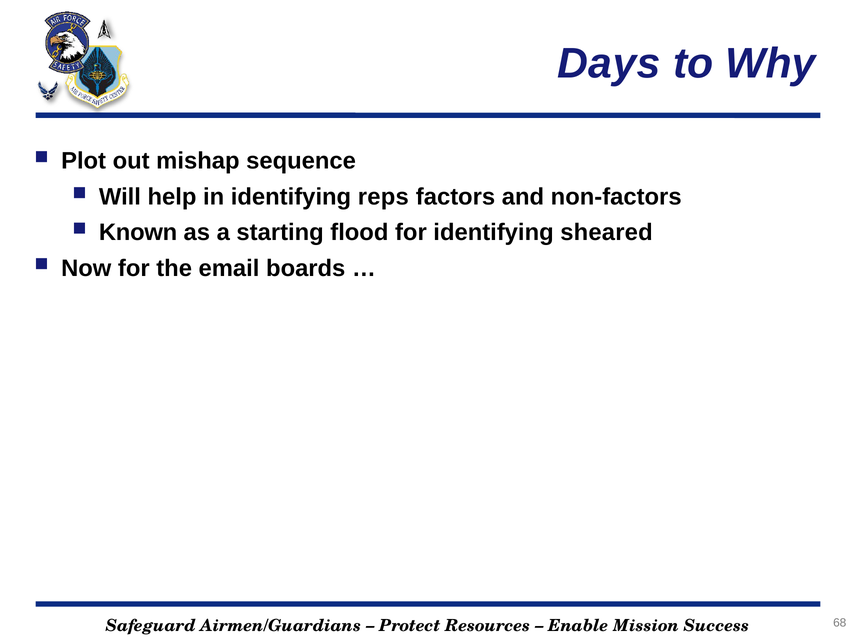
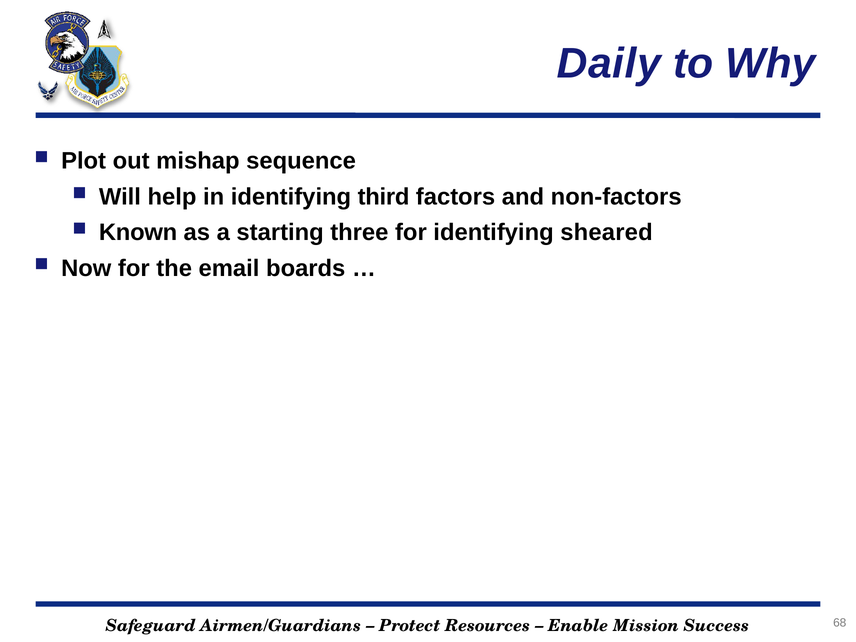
Days: Days -> Daily
reps: reps -> third
flood: flood -> three
